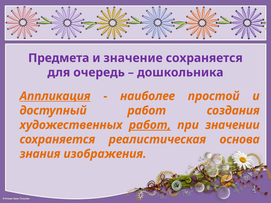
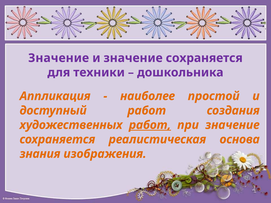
Предмета at (59, 58): Предмета -> Значение
очередь: очередь -> техники
Аппликация underline: present -> none
при значении: значении -> значение
